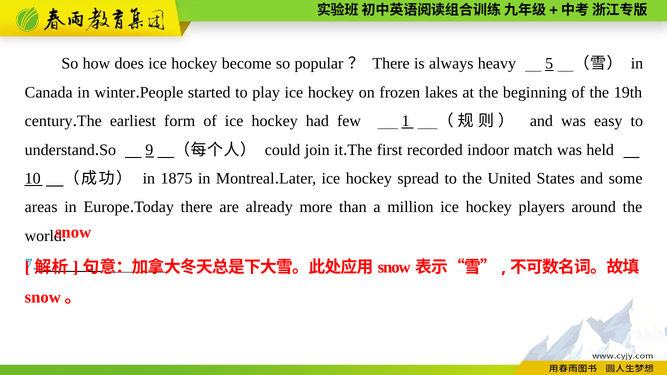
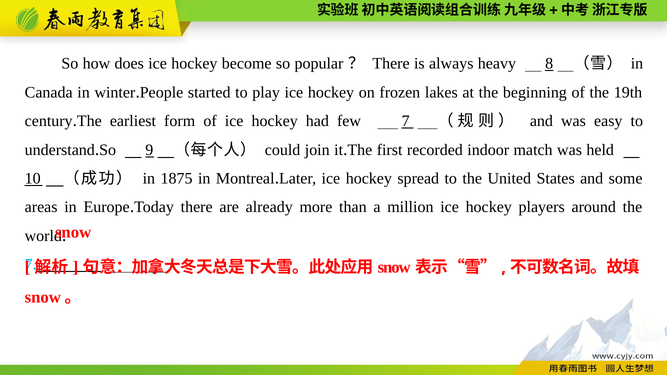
5: 5 -> 8
few 1: 1 -> 7
